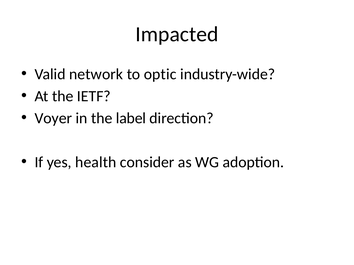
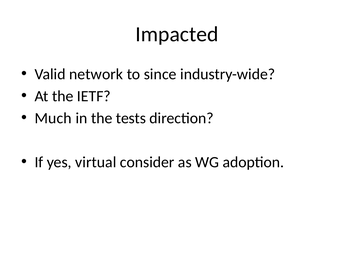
optic: optic -> since
Voyer: Voyer -> Much
label: label -> tests
health: health -> virtual
